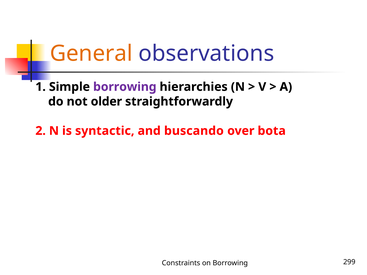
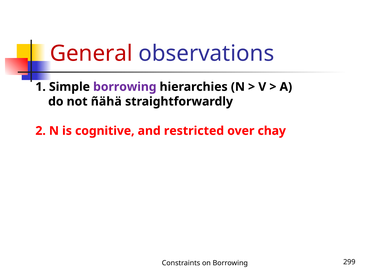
General colour: orange -> red
older: older -> ñähä
syntactic: syntactic -> cognitive
buscando: buscando -> restricted
bota: bota -> chay
